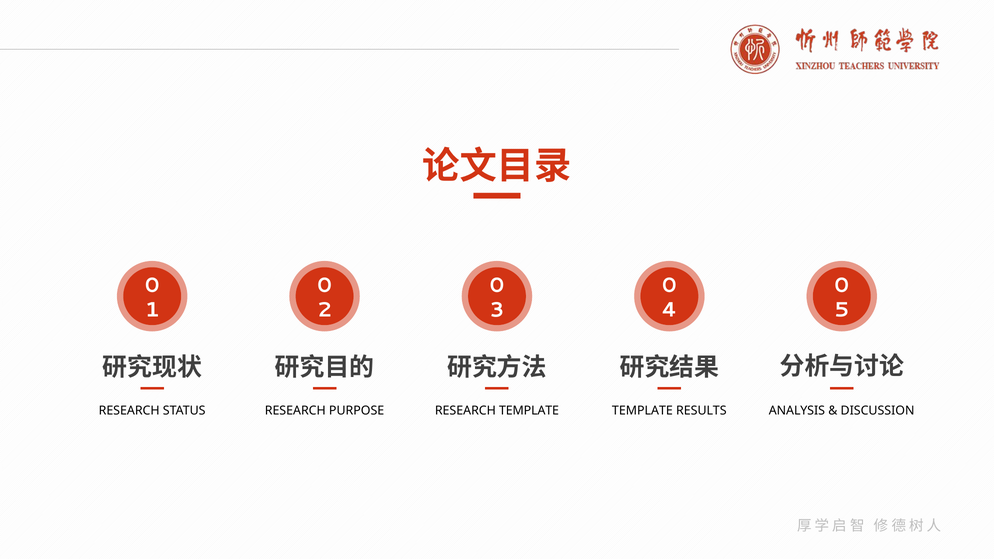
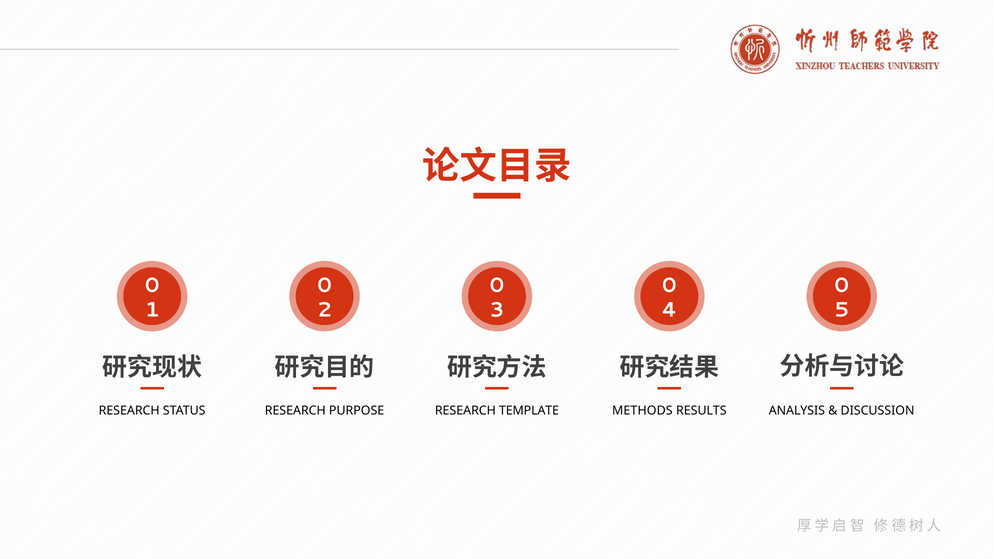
TEMPLATE at (642, 411): TEMPLATE -> METHODS
